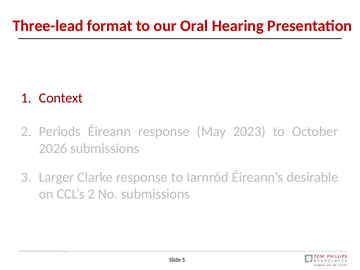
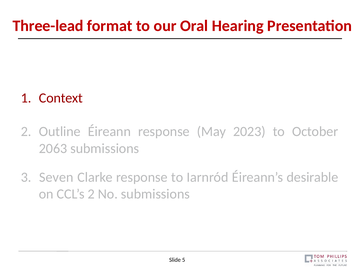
Periods: Periods -> Outline
2026: 2026 -> 2063
Larger: Larger -> Seven
